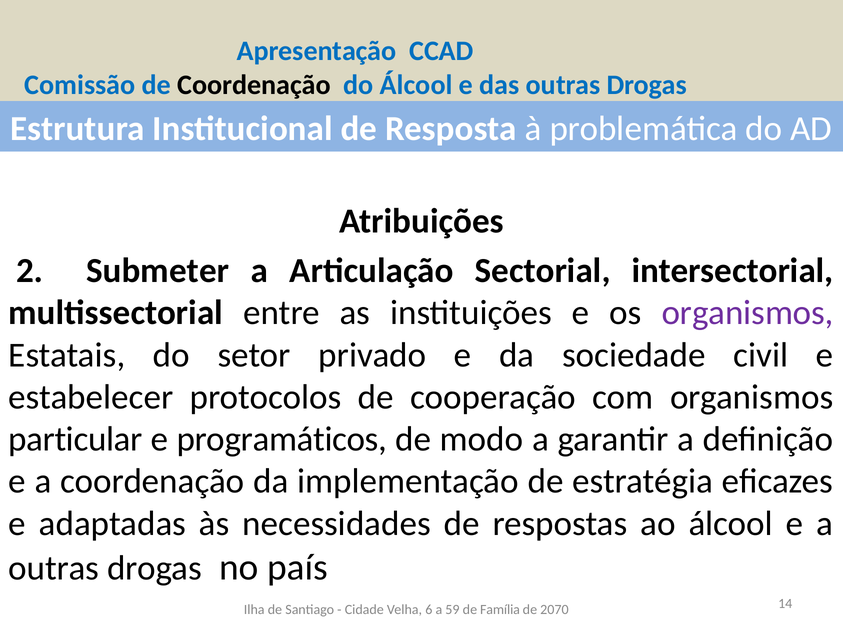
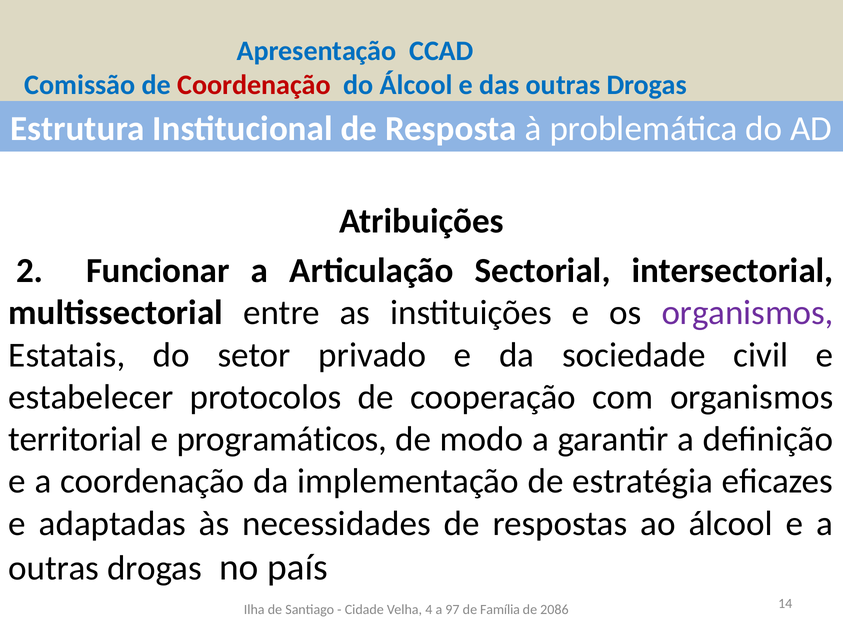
Coordenação at (254, 85) colour: black -> red
Submeter: Submeter -> Funcionar
particular: particular -> territorial
6: 6 -> 4
59: 59 -> 97
2070: 2070 -> 2086
